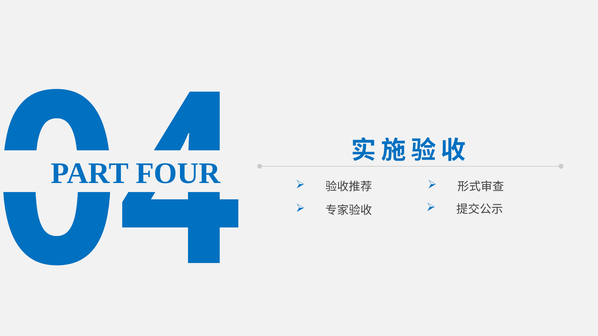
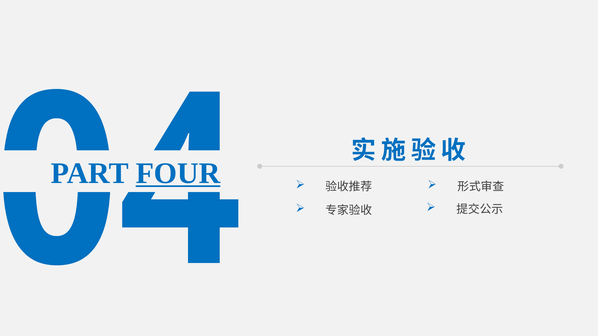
FOUR underline: none -> present
